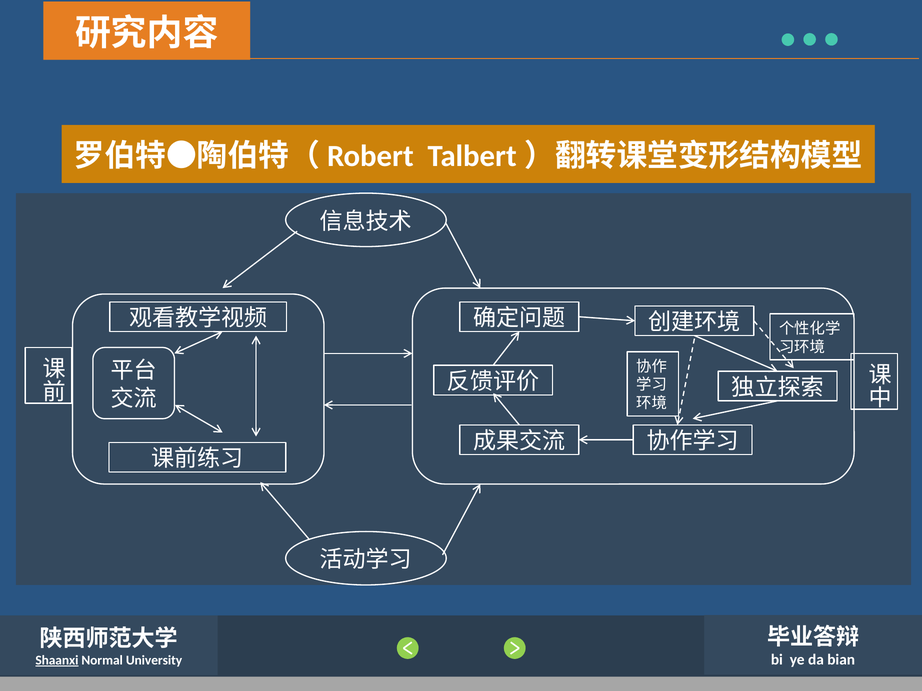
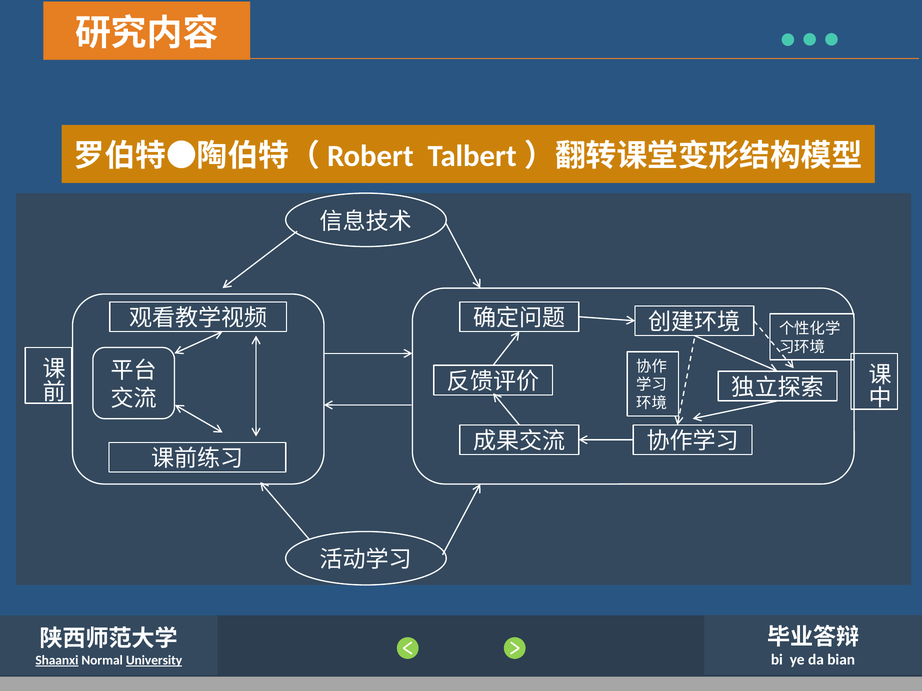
University underline: none -> present
